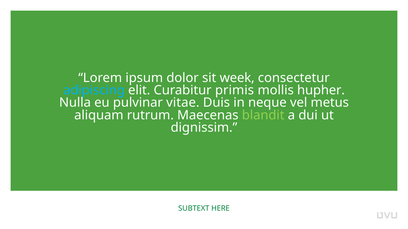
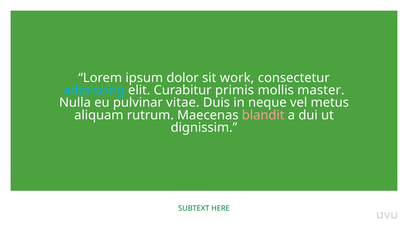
week: week -> work
hupher: hupher -> master
blandit colour: light green -> pink
